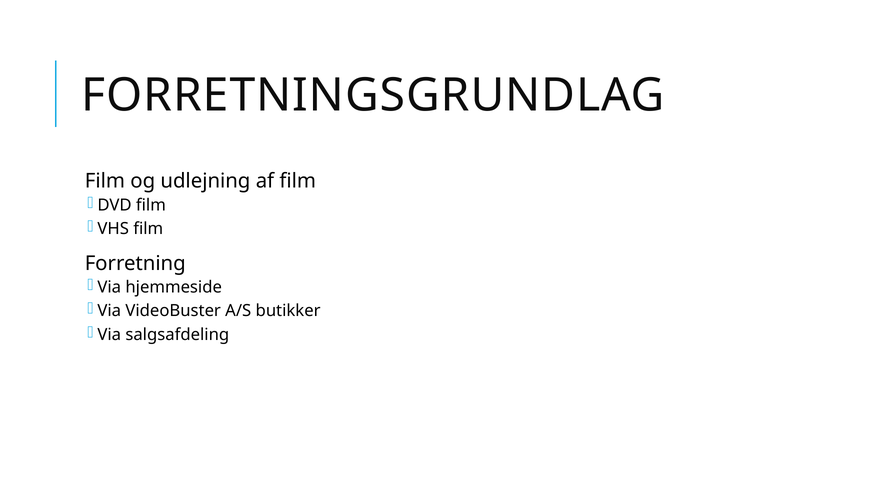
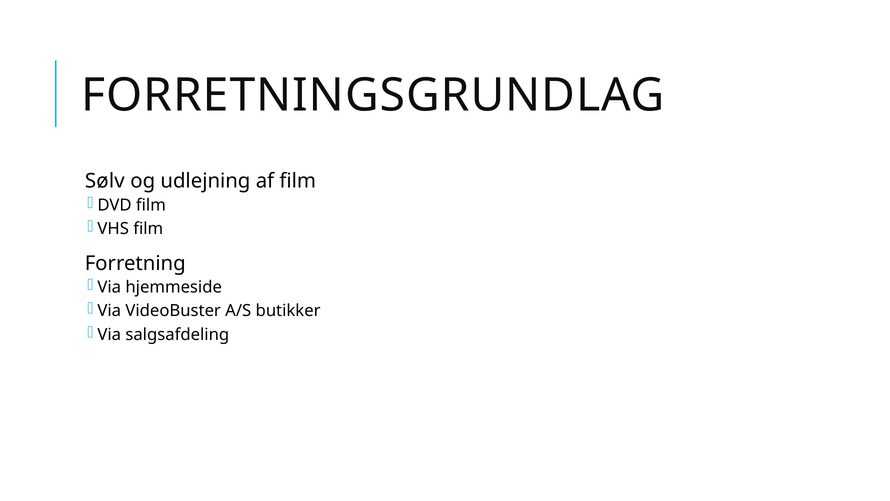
Film at (105, 181): Film -> Sølv
